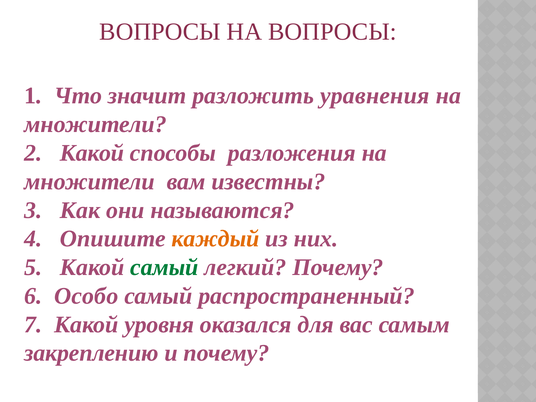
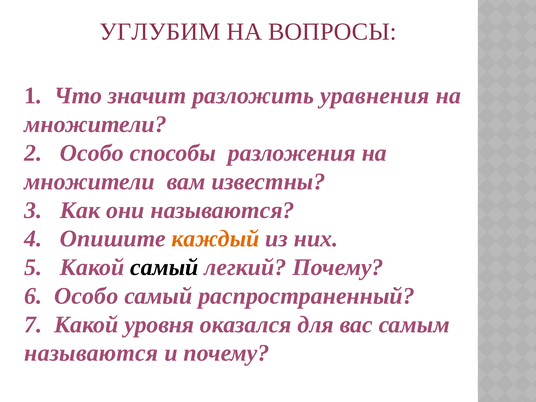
ВОПРОСЫ at (160, 32): ВОПРОСЫ -> УГЛУБИМ
2 Какой: Какой -> Особо
самый at (164, 267) colour: green -> black
закреплению at (91, 353): закреплению -> называются
